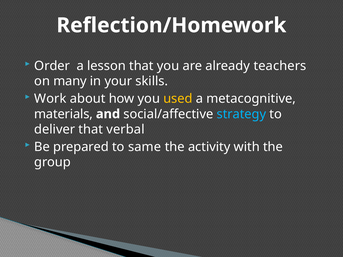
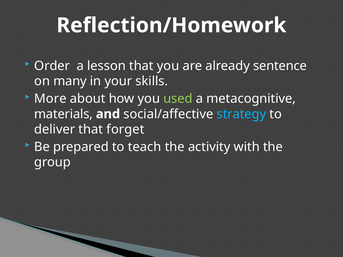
teachers: teachers -> sentence
Work: Work -> More
used colour: yellow -> light green
verbal: verbal -> forget
same: same -> teach
